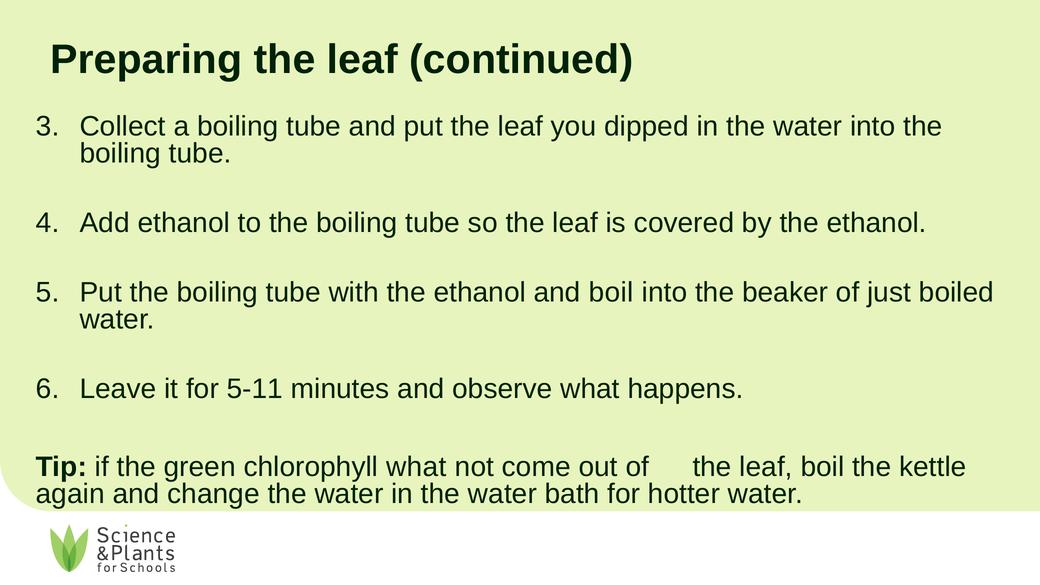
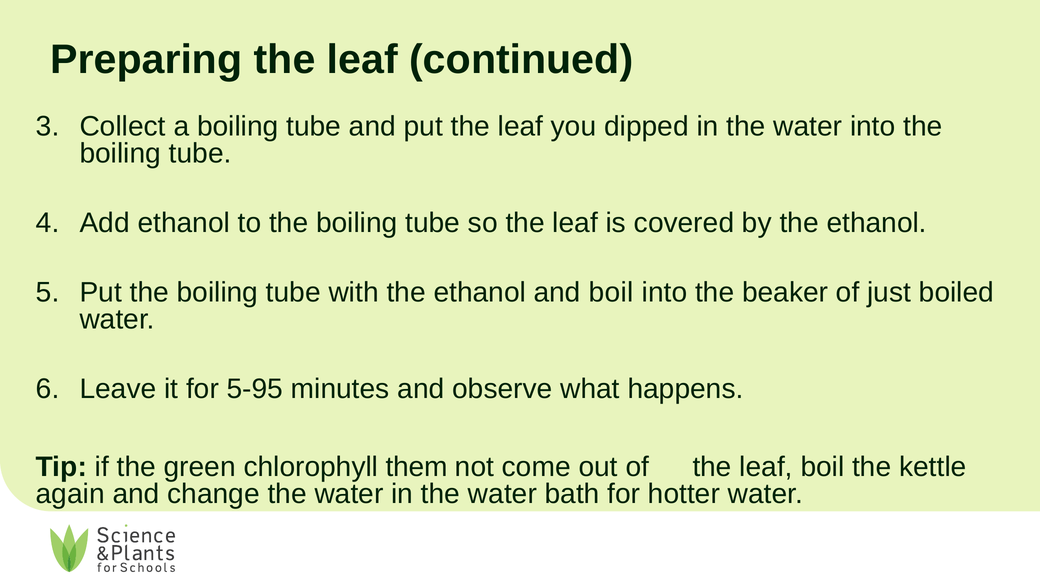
5-11: 5-11 -> 5-95
chlorophyll what: what -> them
